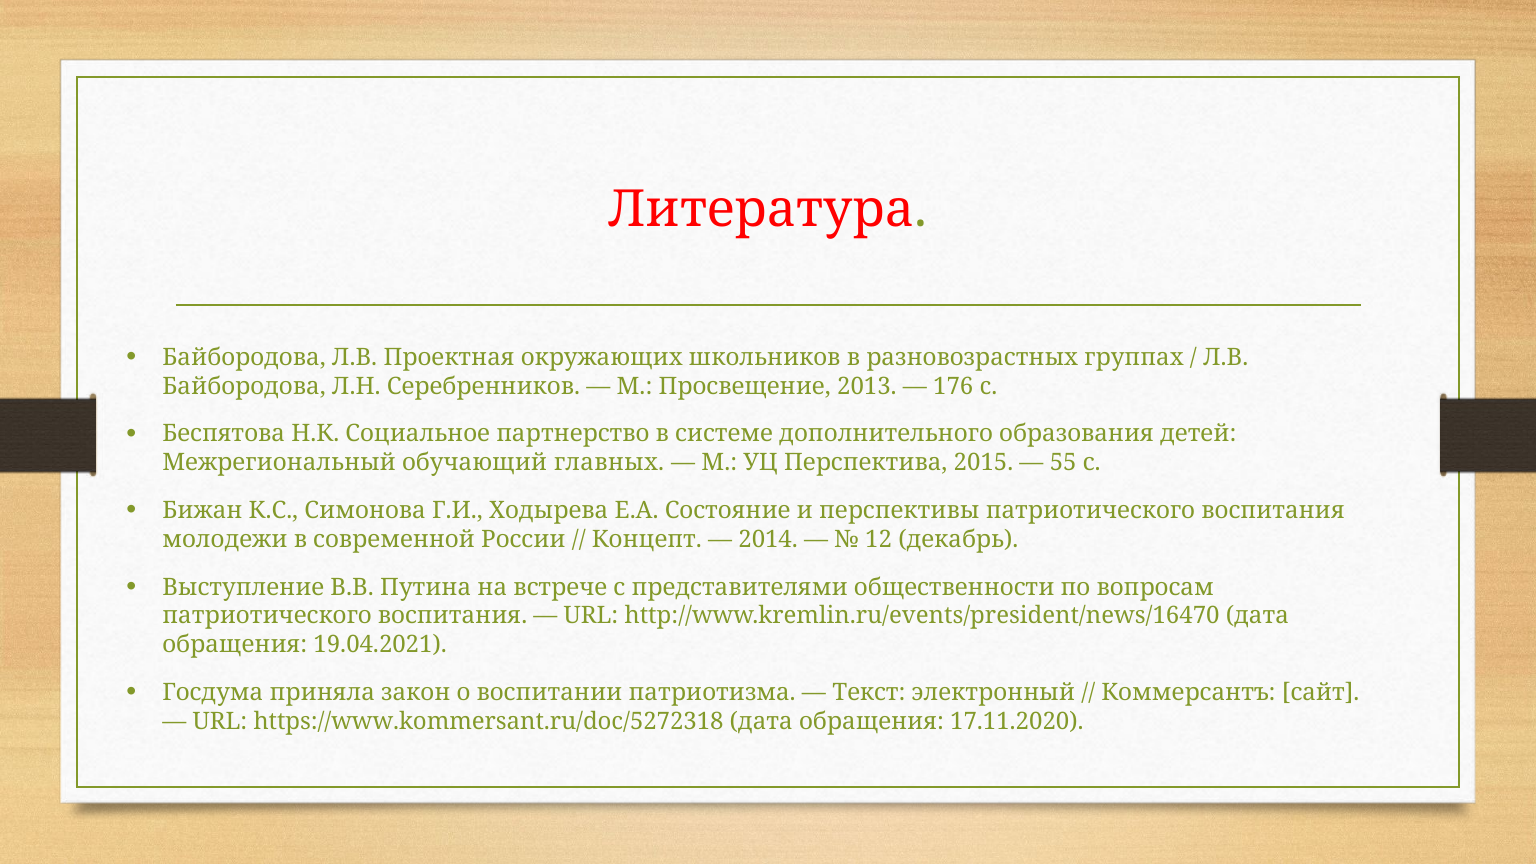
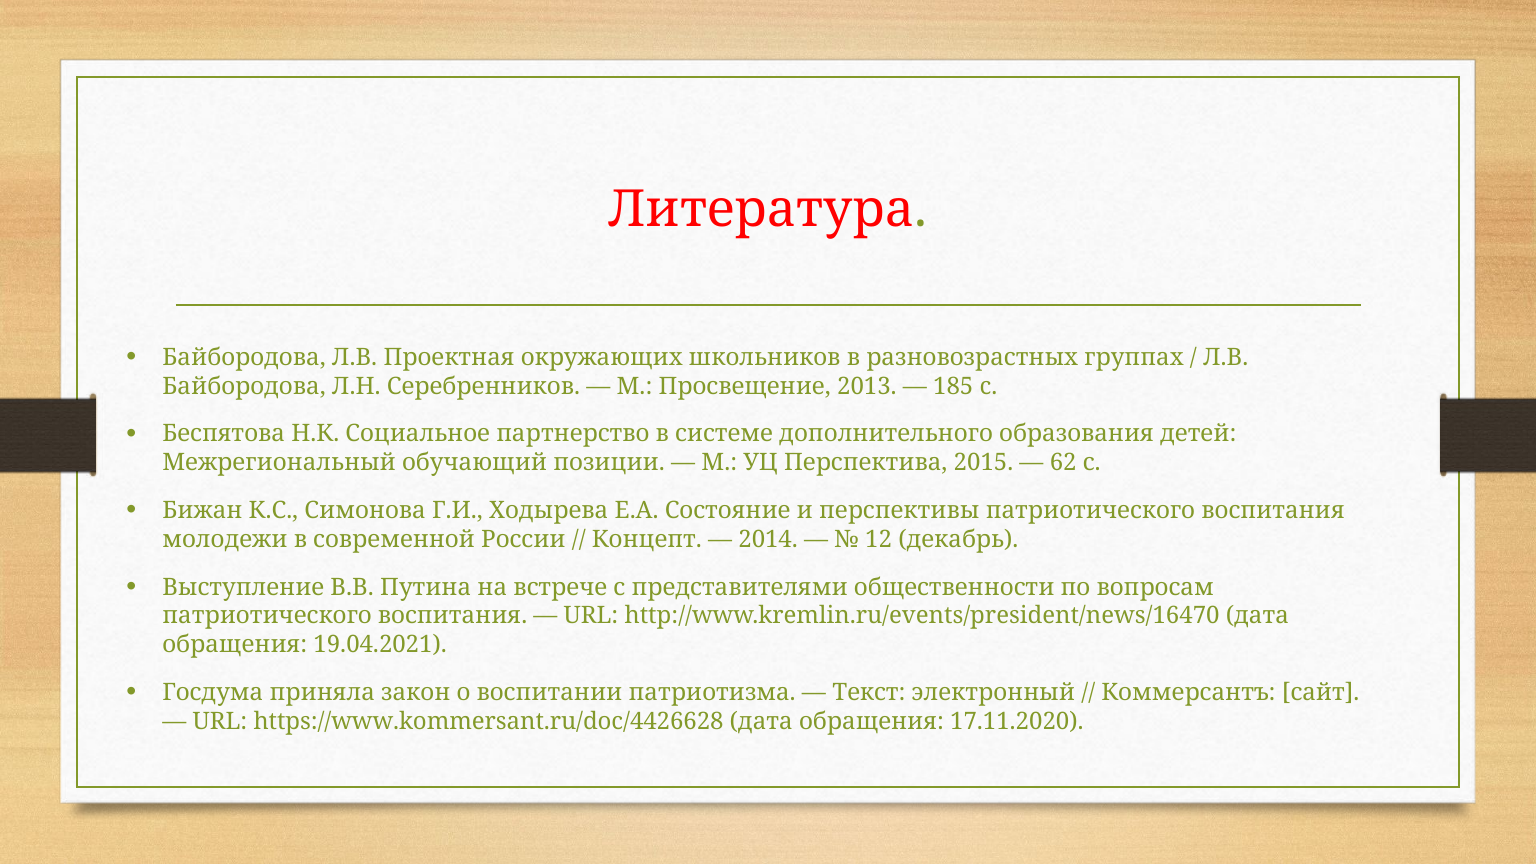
176: 176 -> 185
главных: главных -> позиции
55: 55 -> 62
https://www.kommersant.ru/doc/5272318: https://www.kommersant.ru/doc/5272318 -> https://www.kommersant.ru/doc/4426628
